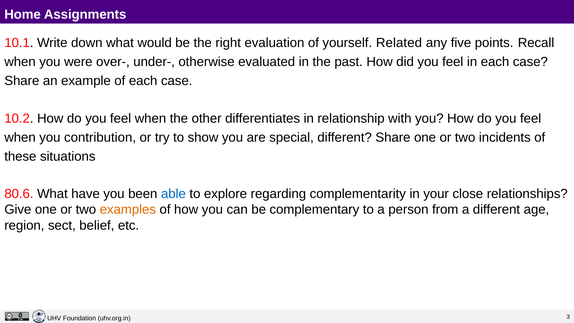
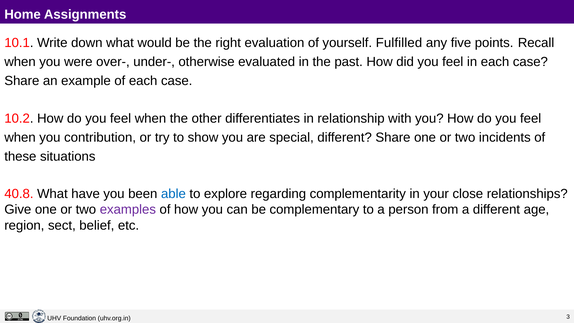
Related: Related -> Fulfilled
80.6: 80.6 -> 40.8
examples colour: orange -> purple
